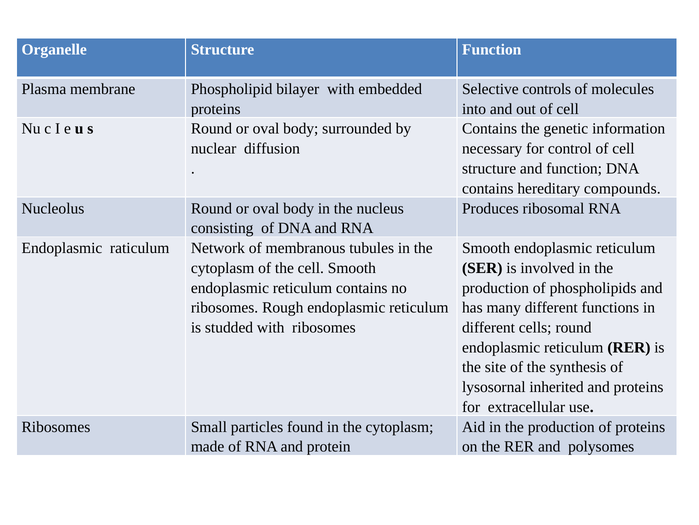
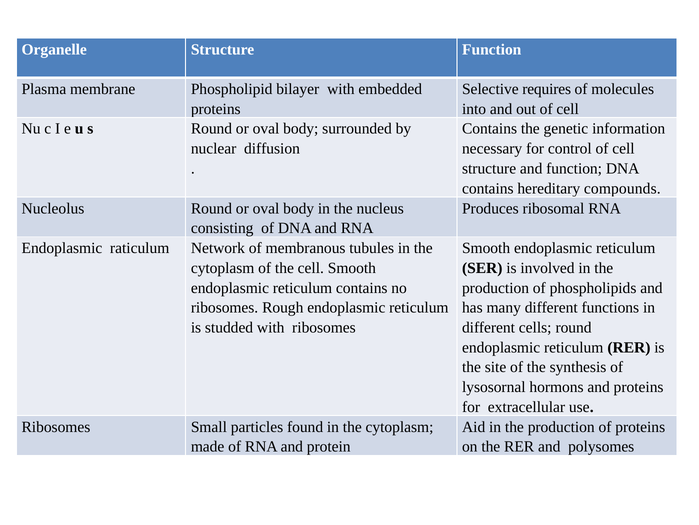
controls: controls -> requires
inherited: inherited -> hormons
